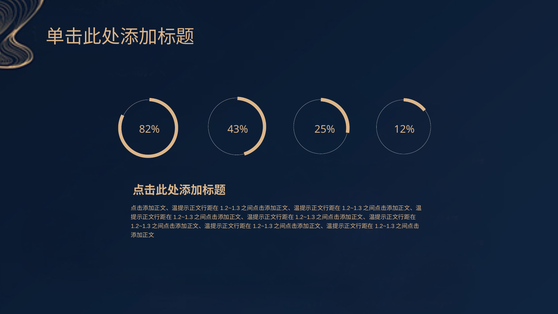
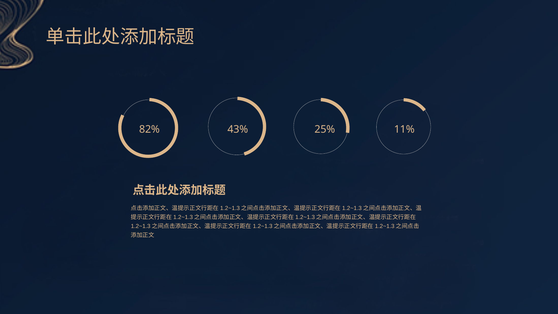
12%: 12% -> 11%
